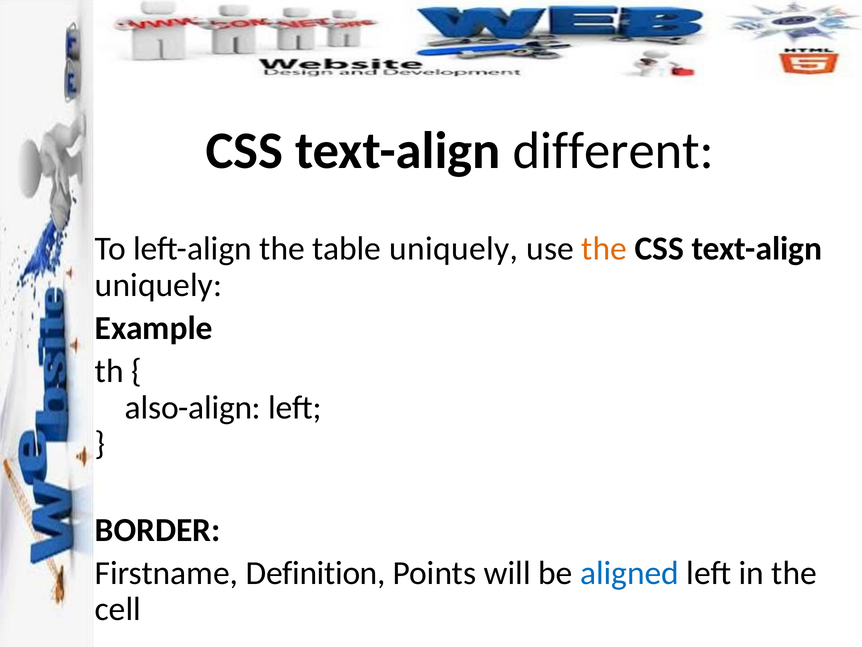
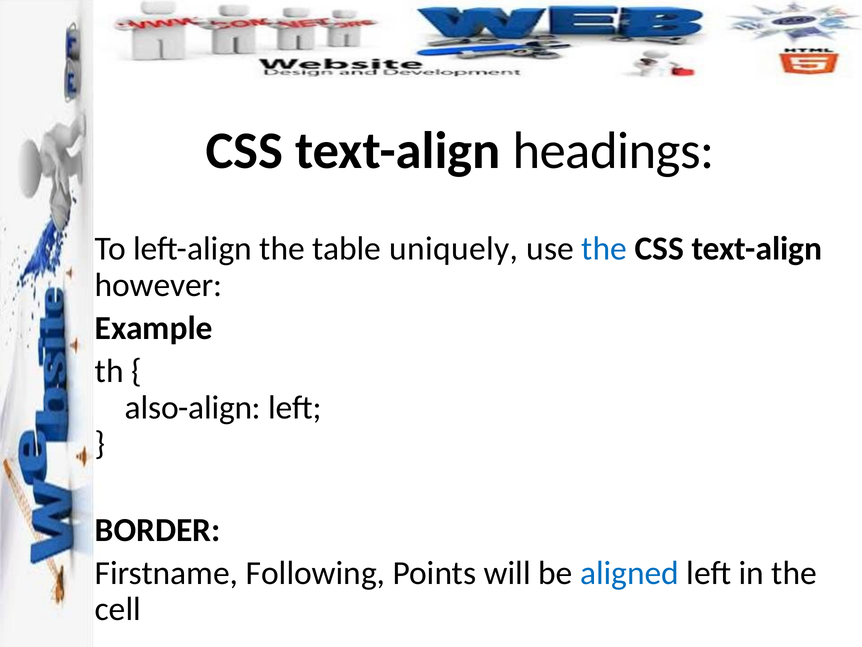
different: different -> headings
the at (604, 249) colour: orange -> blue
uniquely at (158, 285): uniquely -> however
Definition: Definition -> Following
